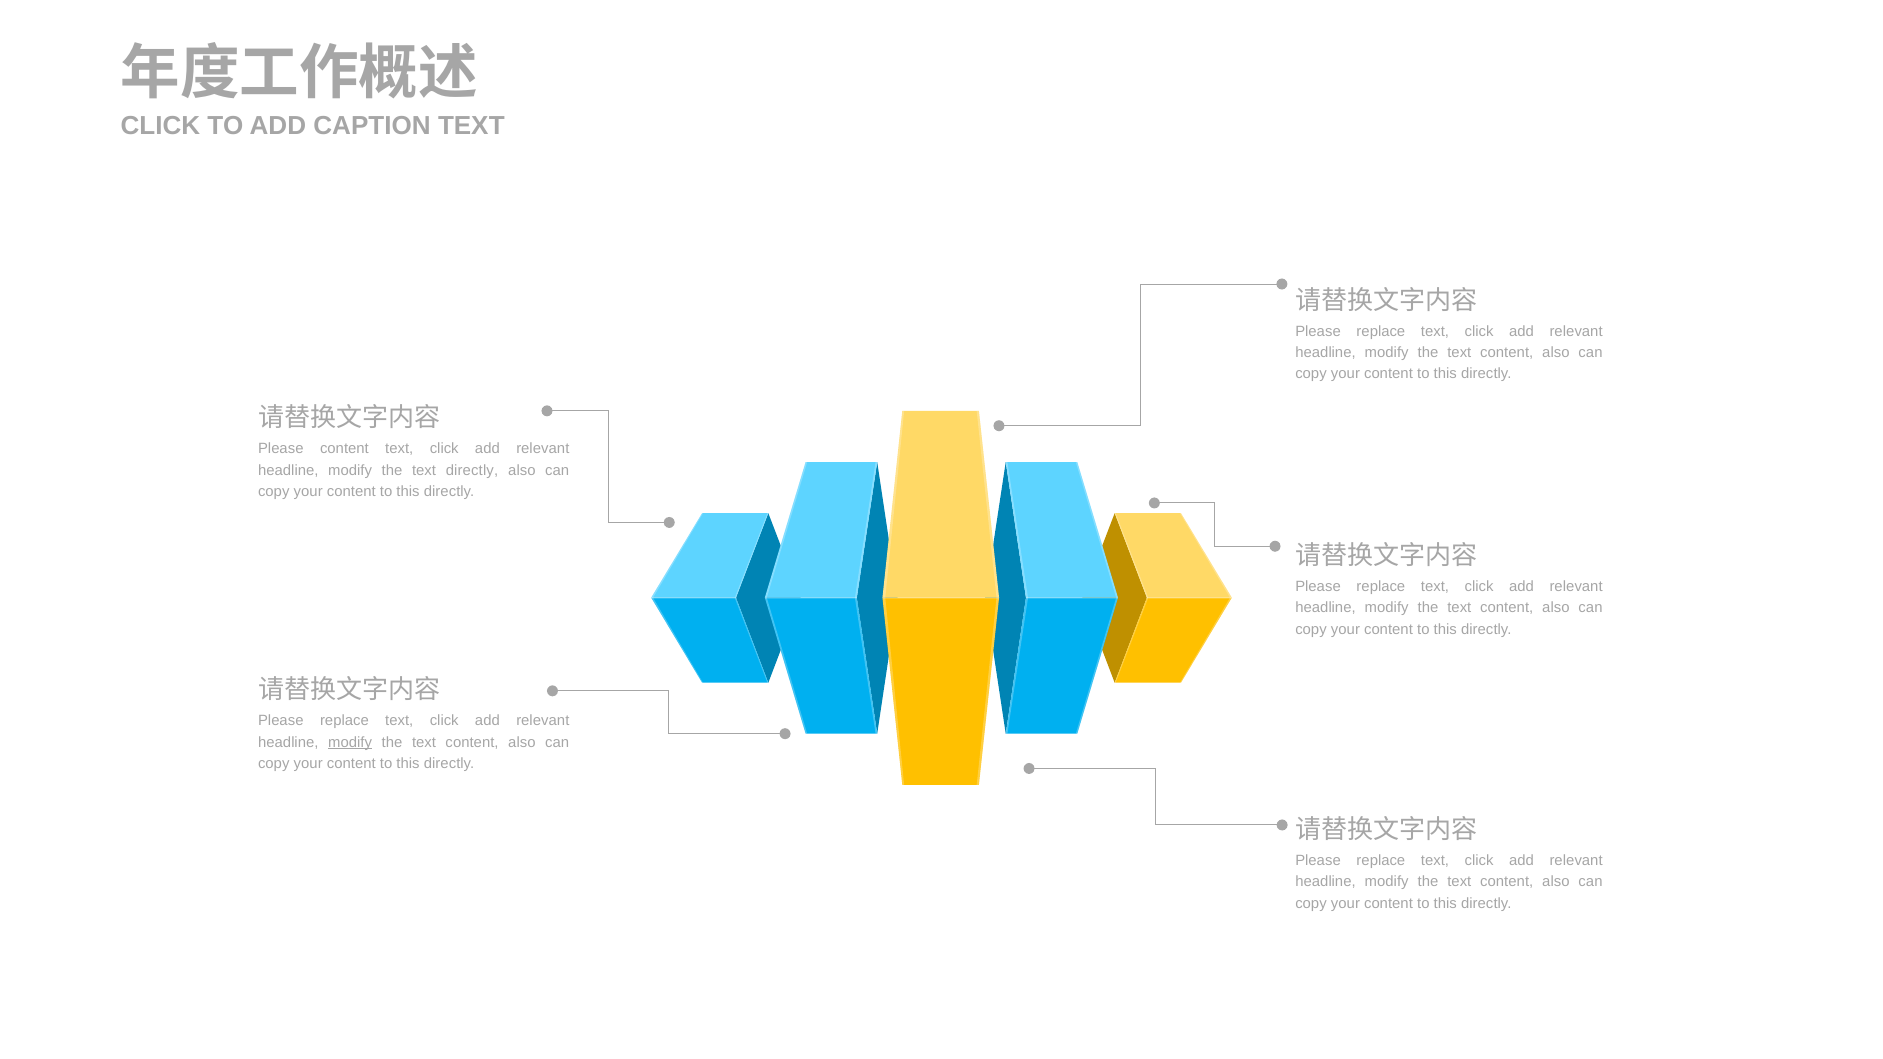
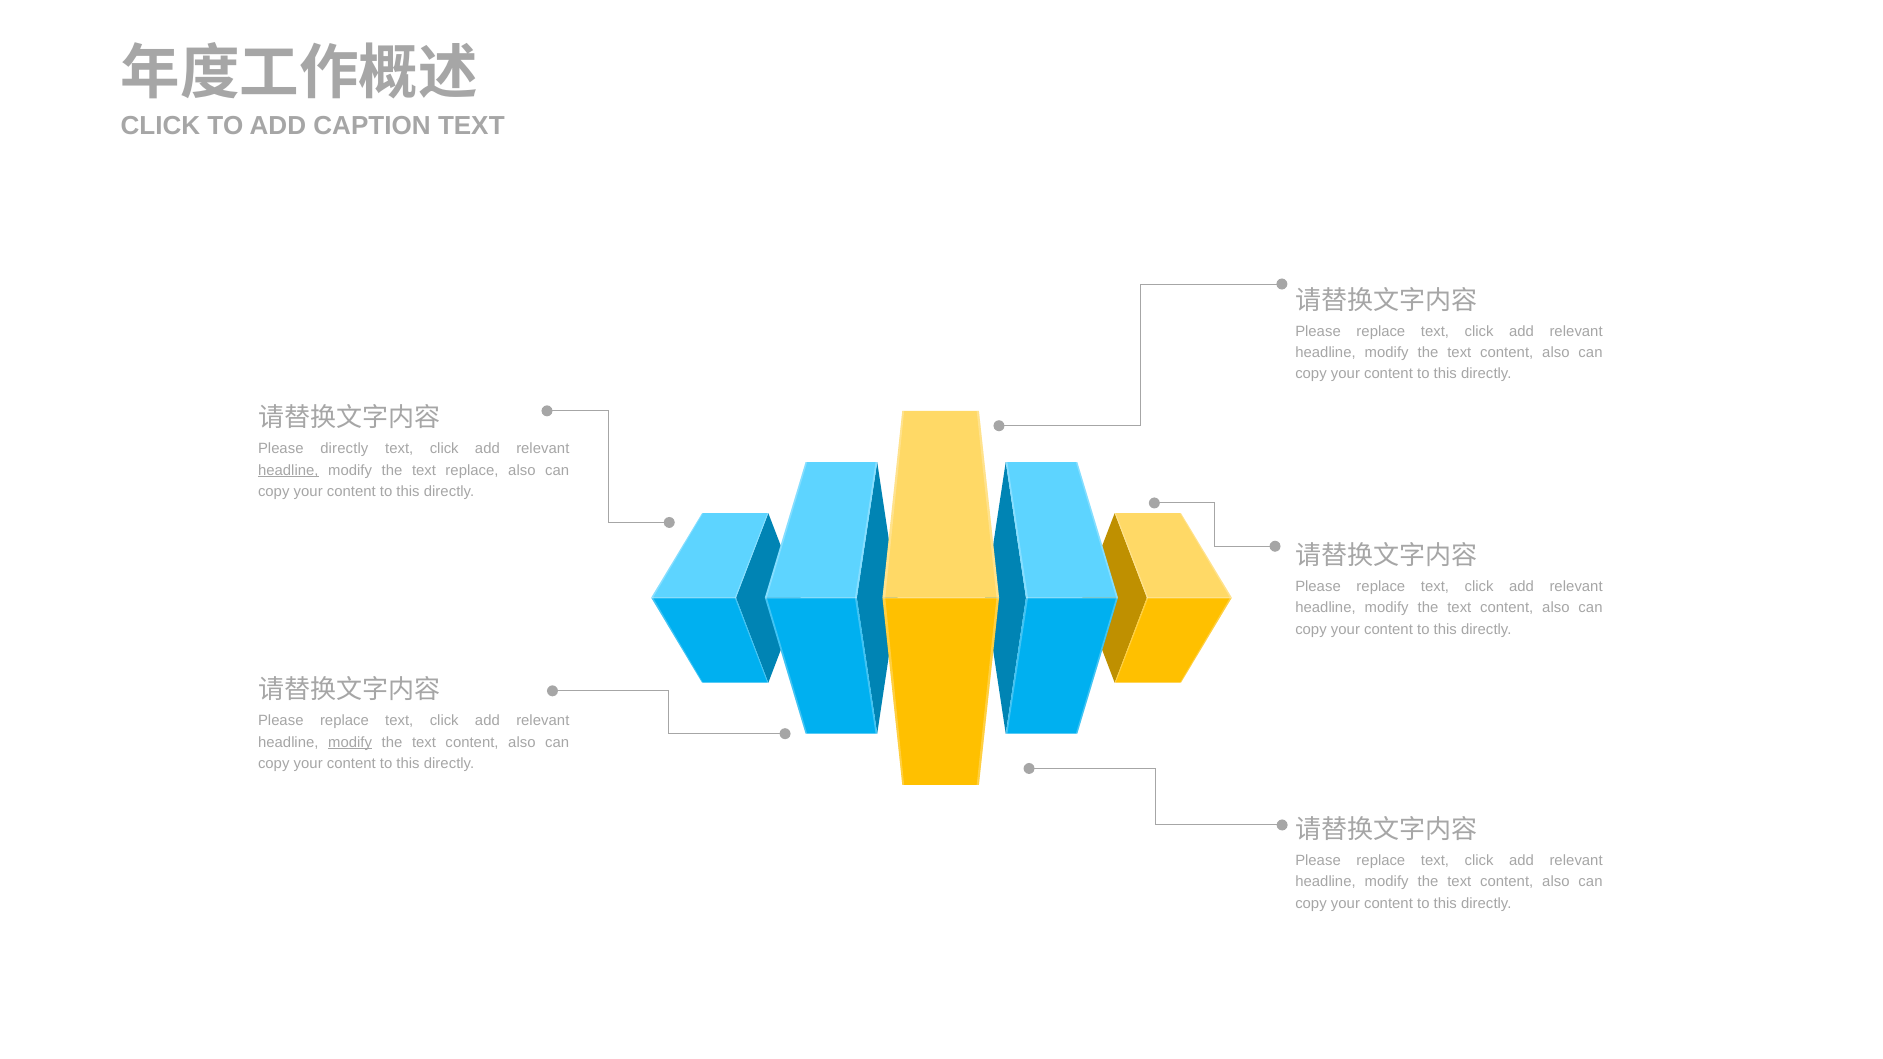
Please content: content -> directly
headline at (288, 470) underline: none -> present
text directly: directly -> replace
